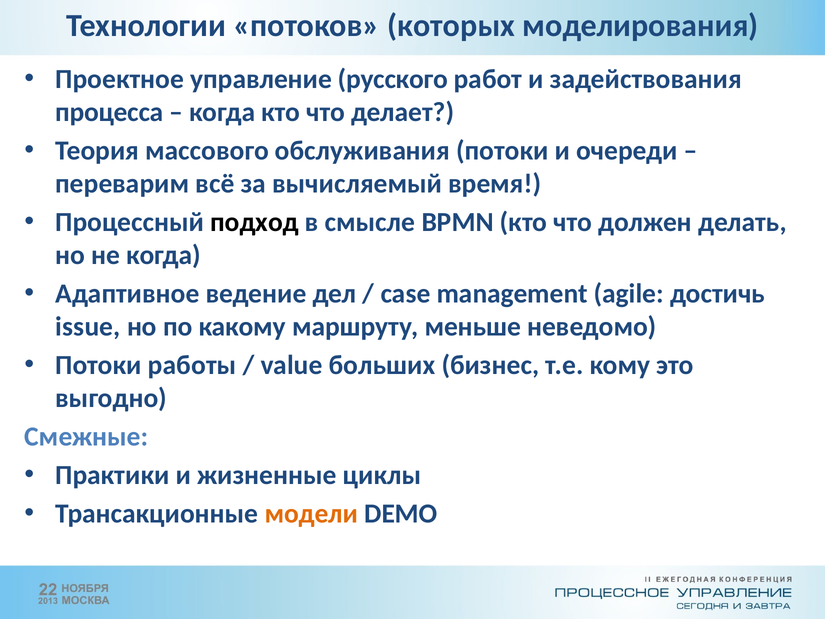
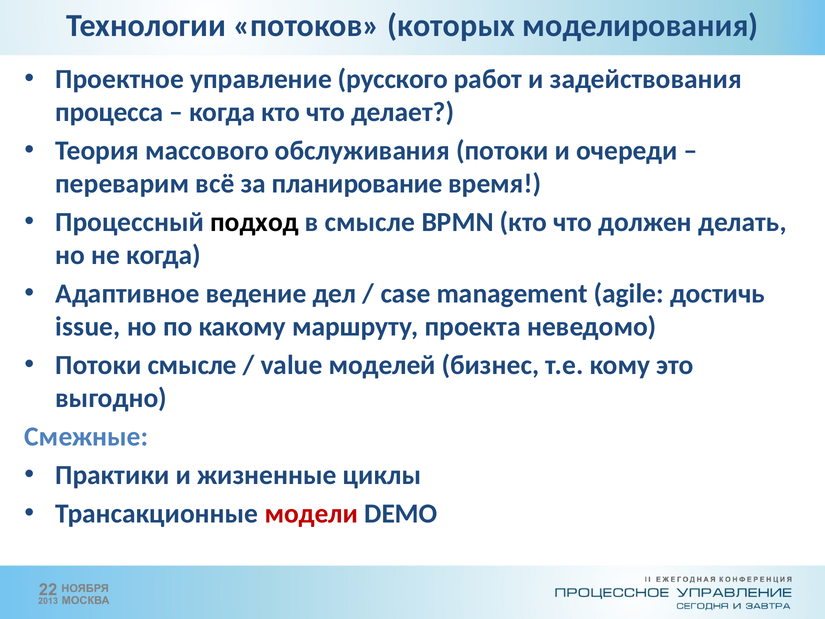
вычисляемый: вычисляемый -> планирование
меньше: меньше -> проекта
Потоки работы: работы -> смысле
больших: больших -> моделей
модели colour: orange -> red
